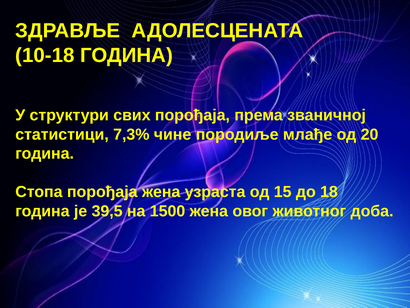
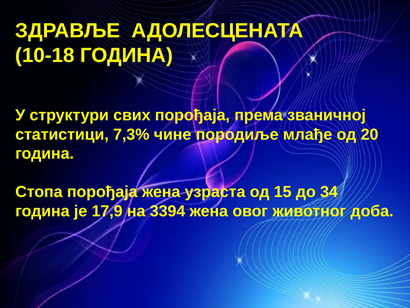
18: 18 -> 34
39,5: 39,5 -> 17,9
1500: 1500 -> 3394
